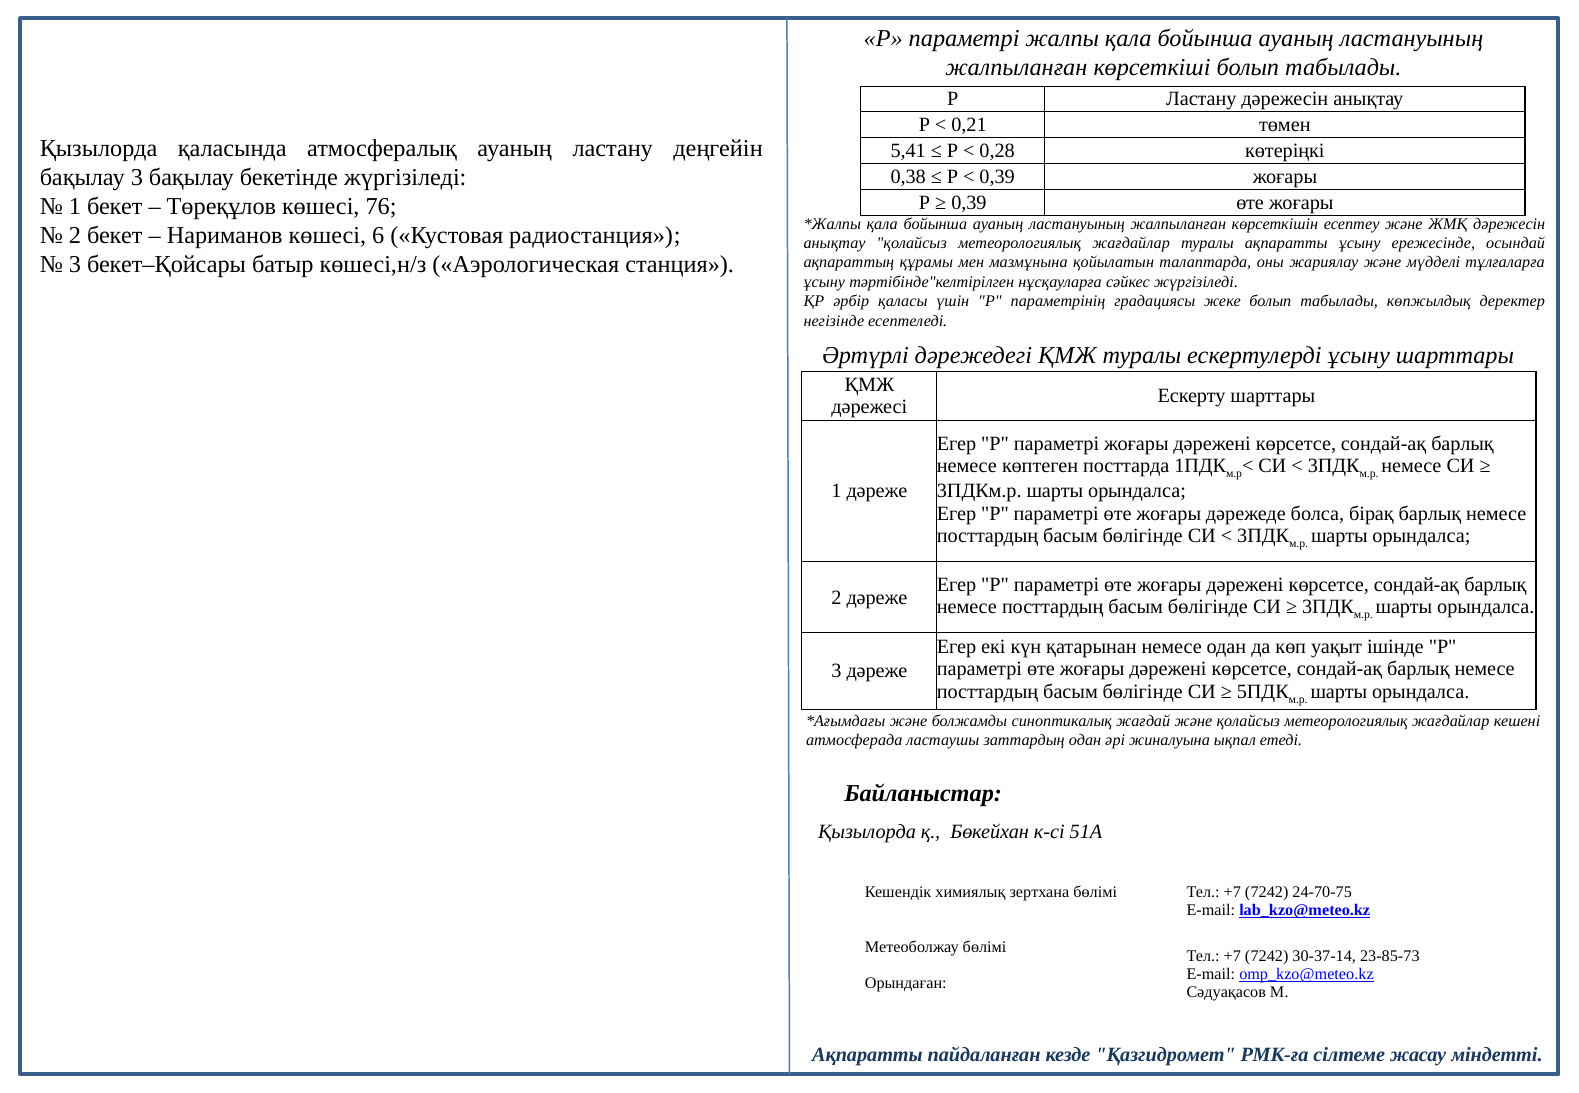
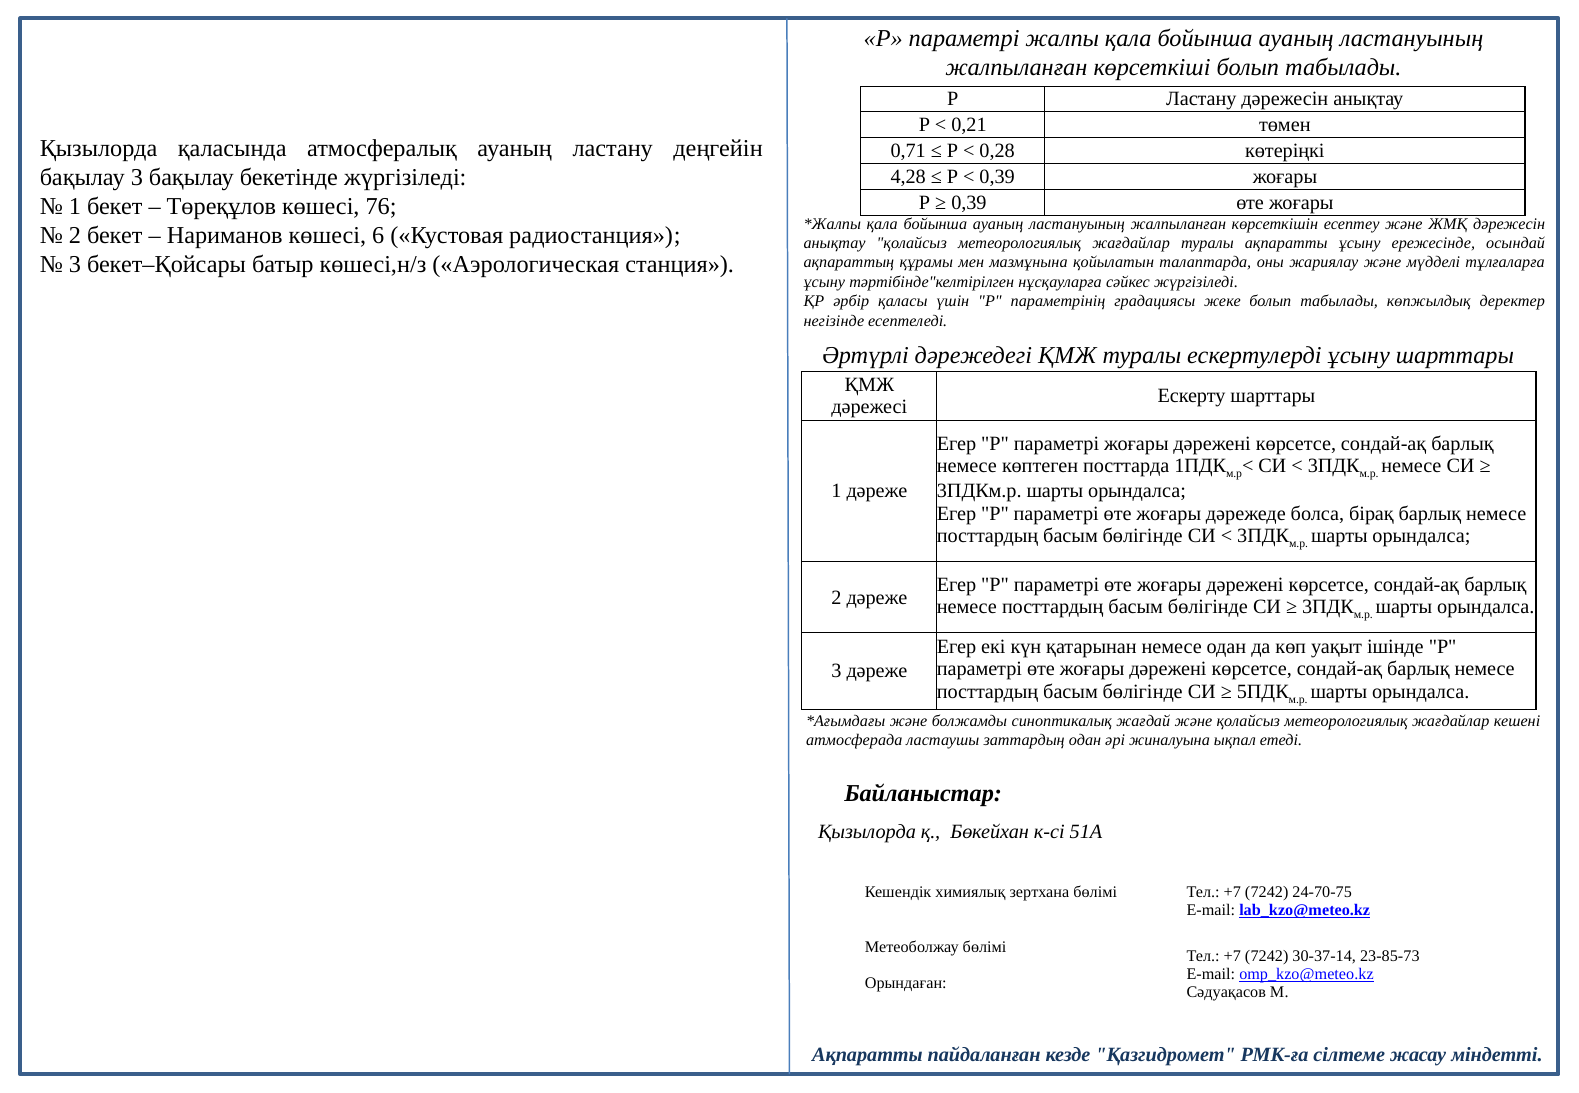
5,41: 5,41 -> 0,71
0,38: 0,38 -> 4,28
